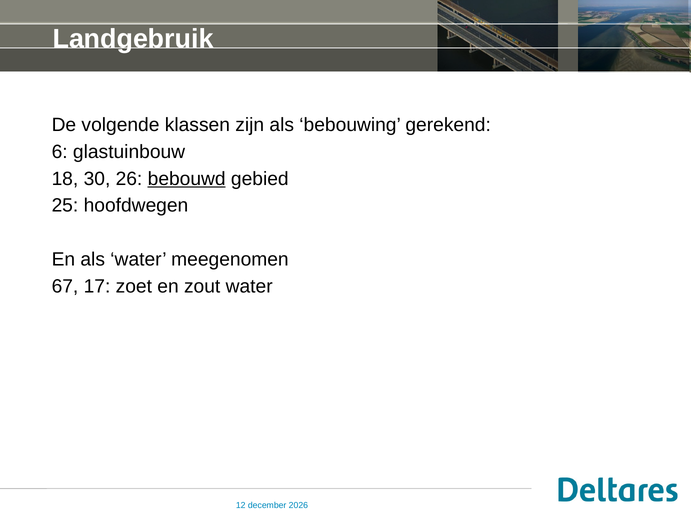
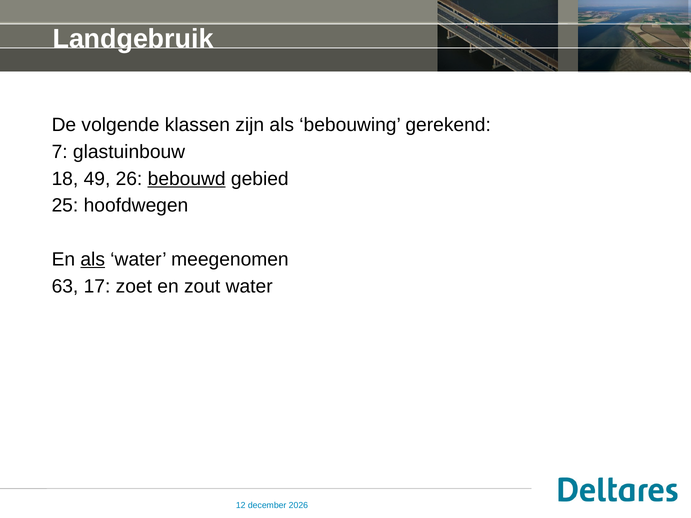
6: 6 -> 7
30: 30 -> 49
als at (93, 259) underline: none -> present
67: 67 -> 63
